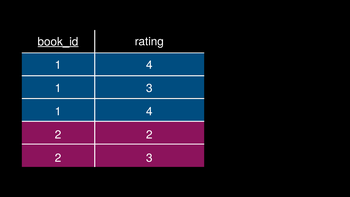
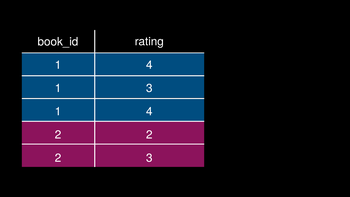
book_id underline: present -> none
